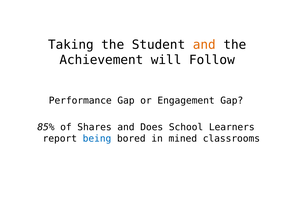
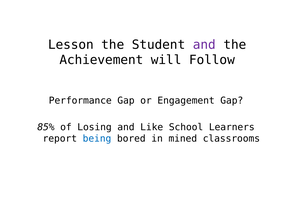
Taking: Taking -> Lesson
and at (204, 45) colour: orange -> purple
Shares: Shares -> Losing
Does: Does -> Like
